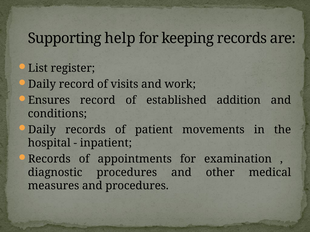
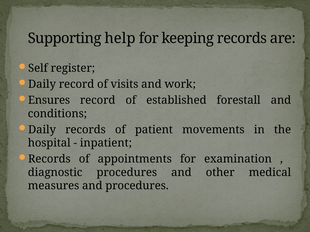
List: List -> Self
addition: addition -> forestall
